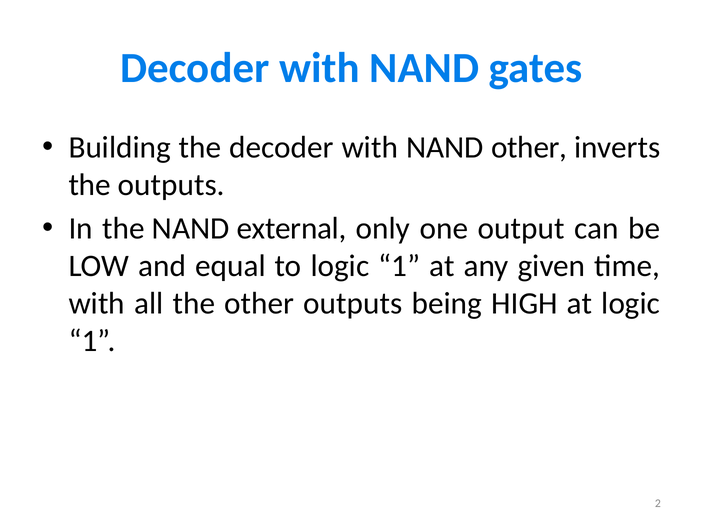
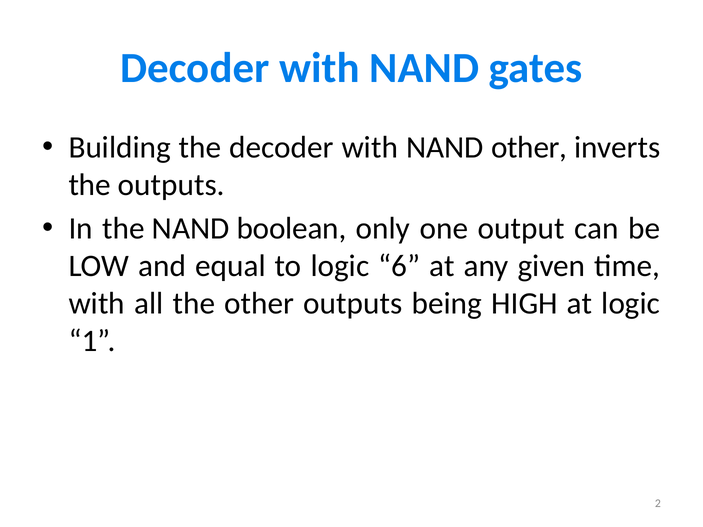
external: external -> boolean
to logic 1: 1 -> 6
